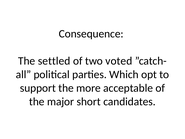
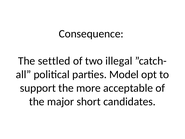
voted: voted -> illegal
Which: Which -> Model
